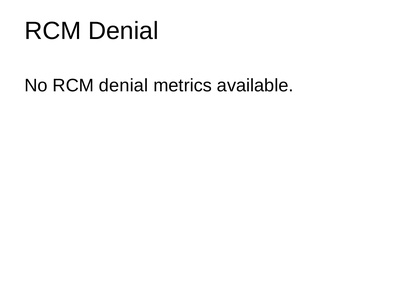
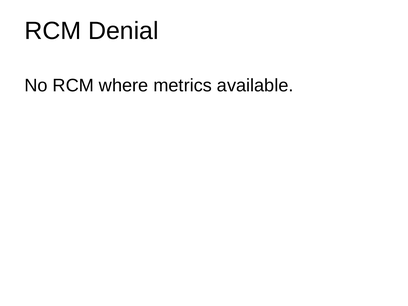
No RCM denial: denial -> where
